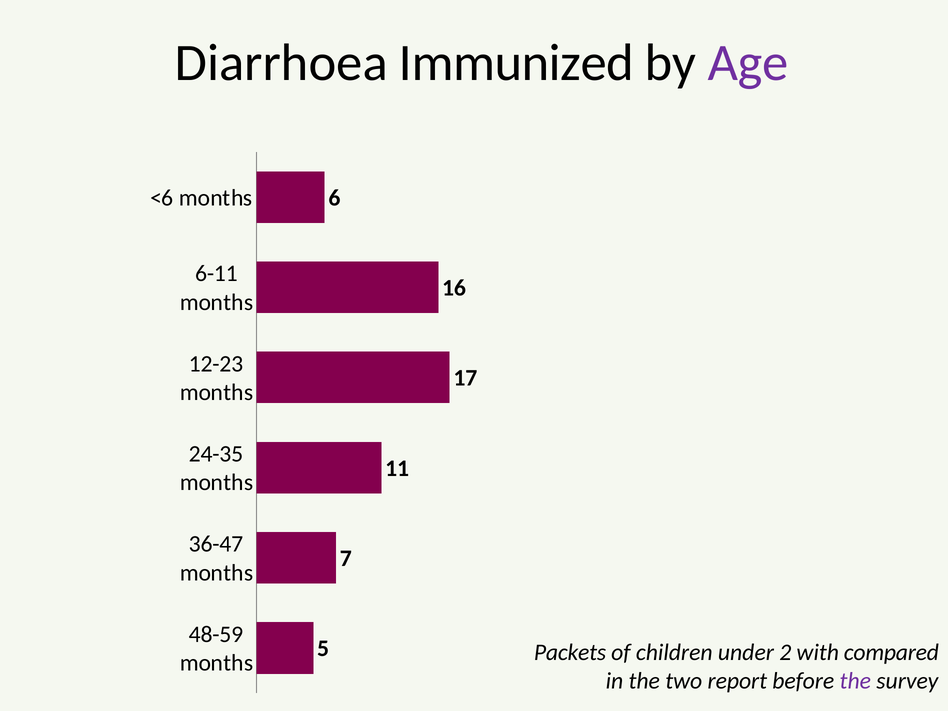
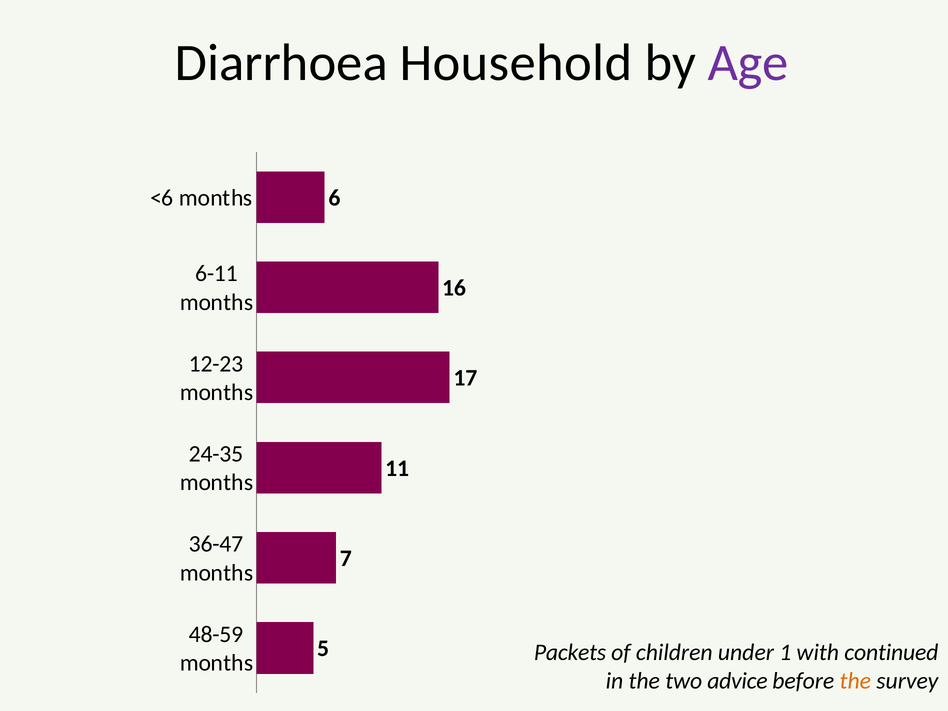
Immunized: Immunized -> Household
2: 2 -> 1
compared: compared -> continued
report: report -> advice
the at (855, 681) colour: purple -> orange
